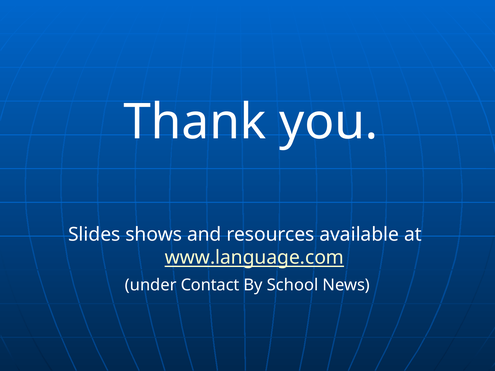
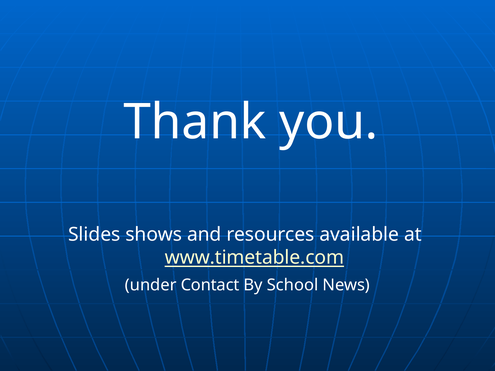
www.language.com: www.language.com -> www.timetable.com
